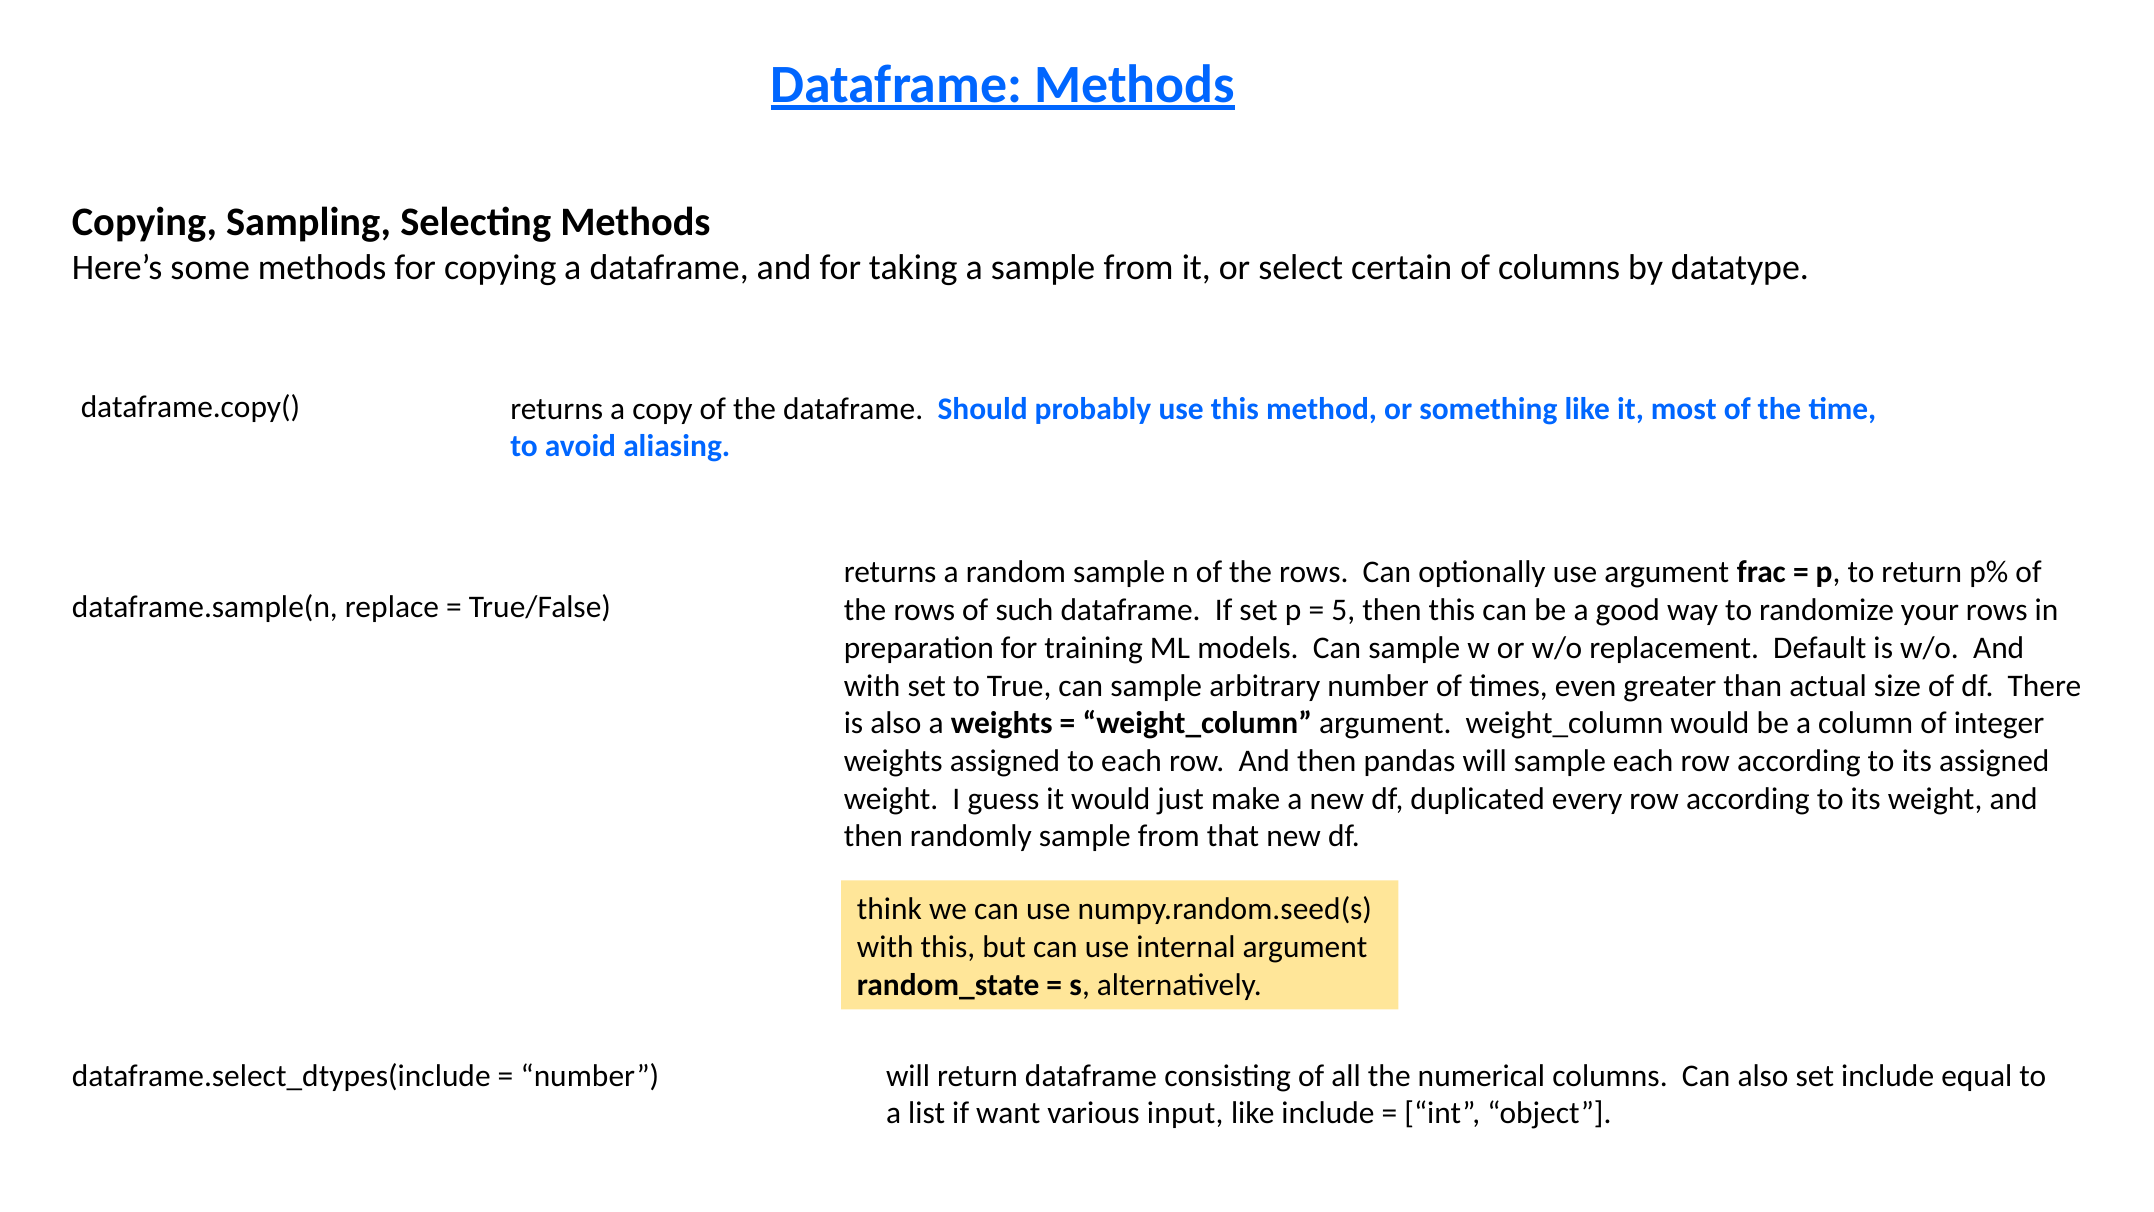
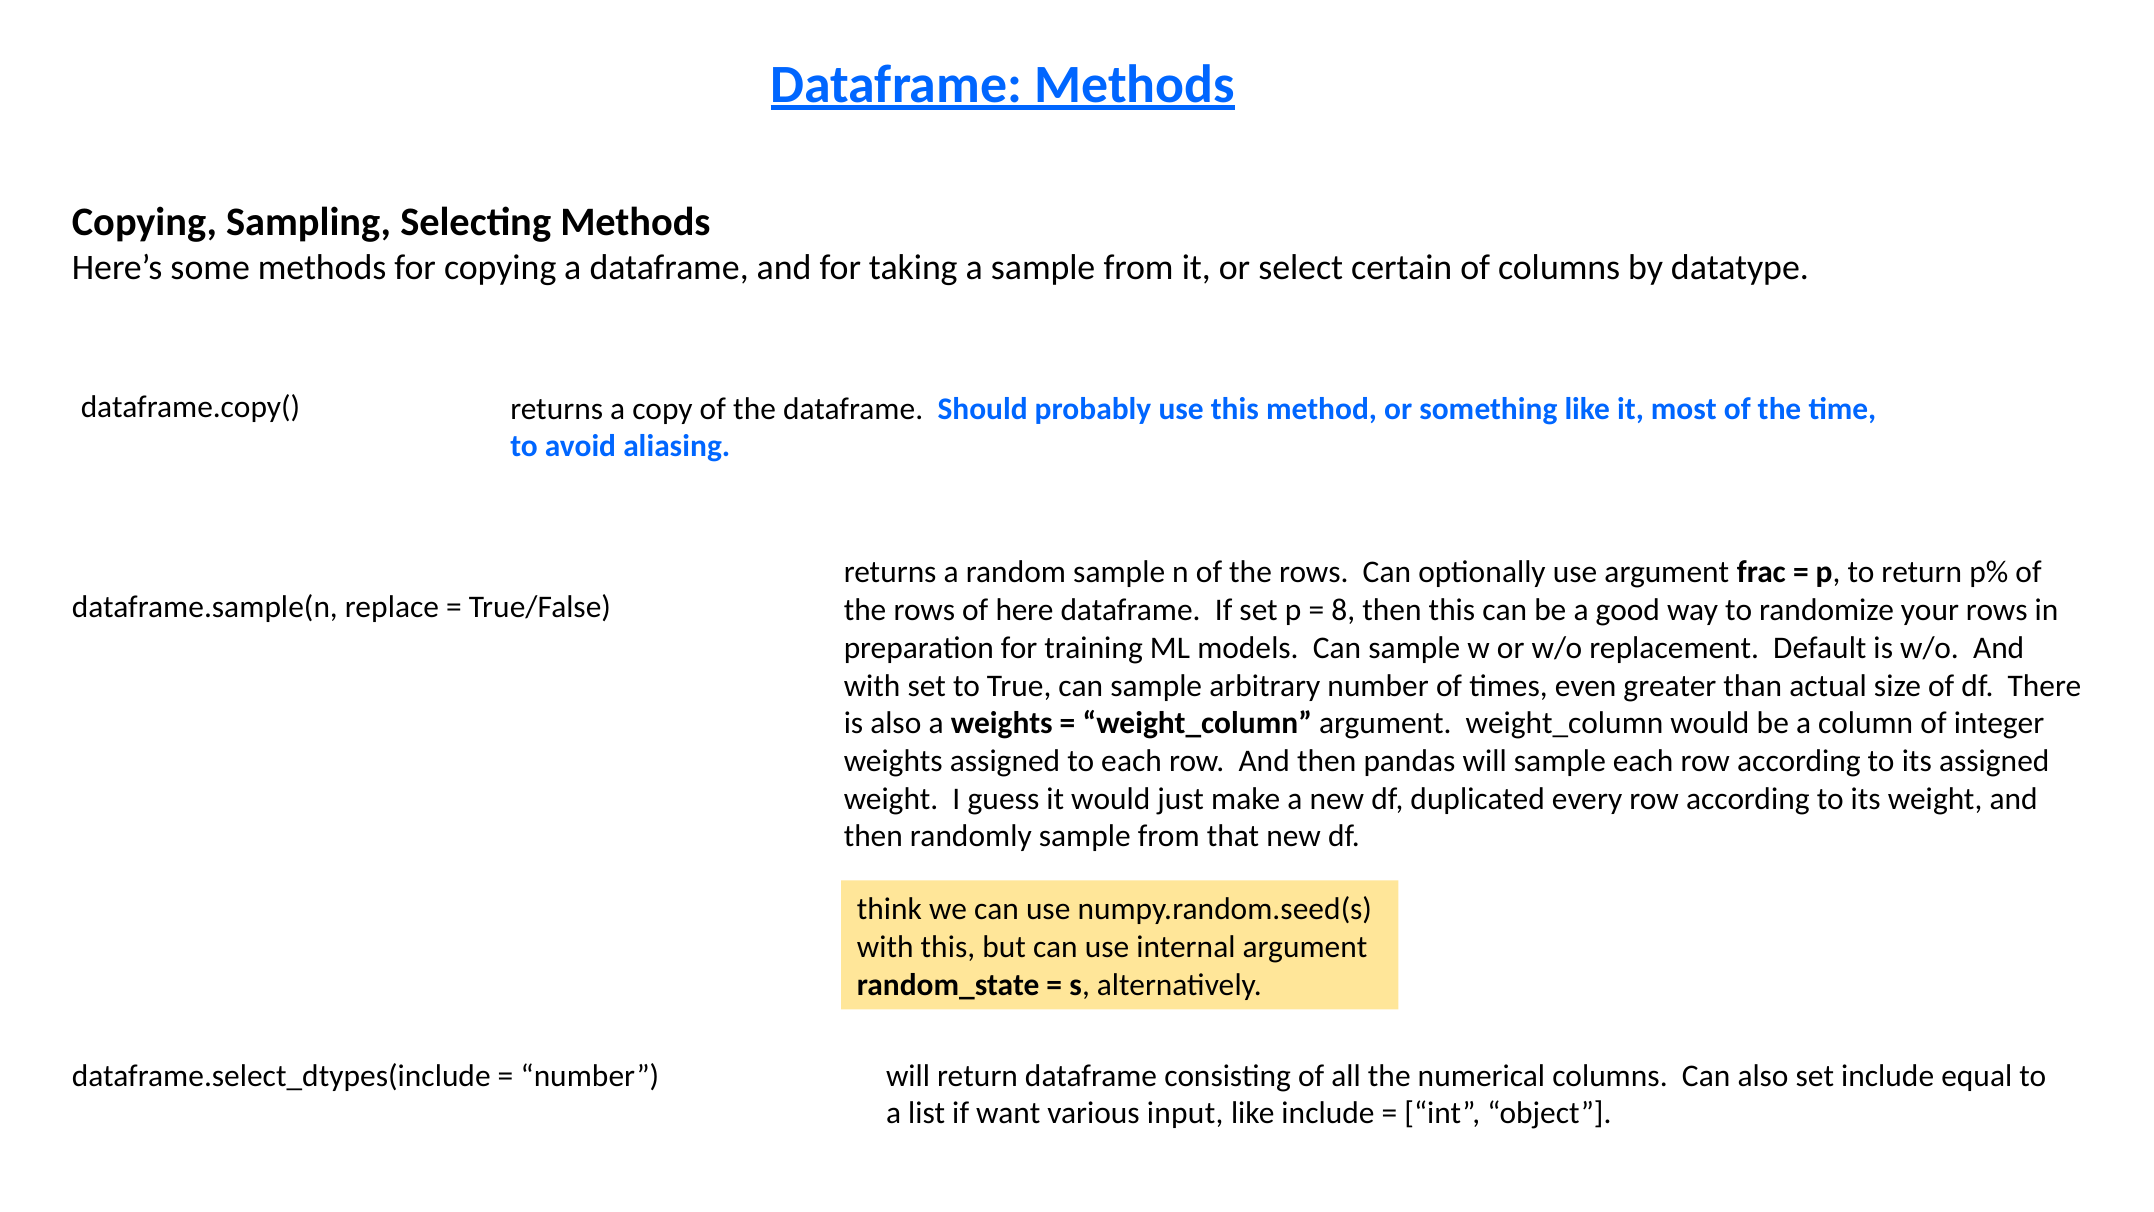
such: such -> here
5: 5 -> 8
